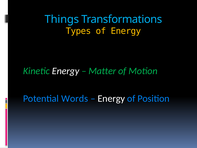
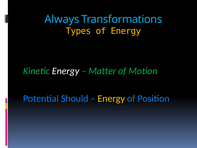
Things: Things -> Always
Words: Words -> Should
Energy at (111, 98) colour: white -> yellow
